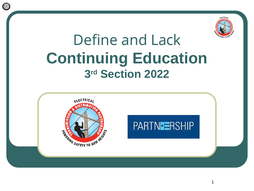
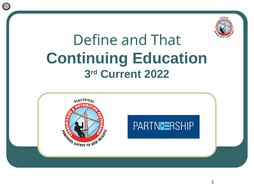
Lack: Lack -> That
Section: Section -> Current
